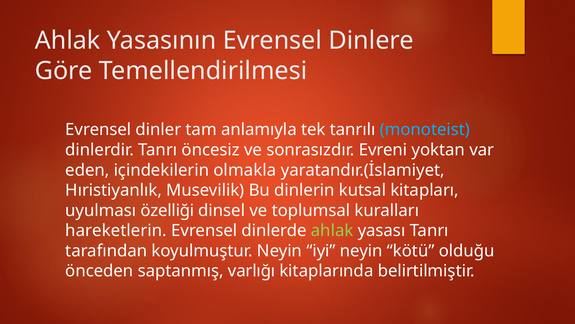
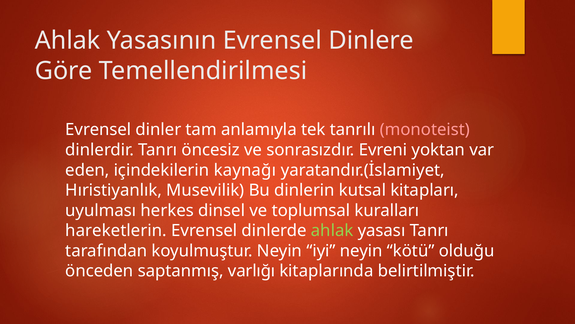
monoteist colour: light blue -> pink
olmakla: olmakla -> kaynağı
özelliği: özelliği -> herkes
